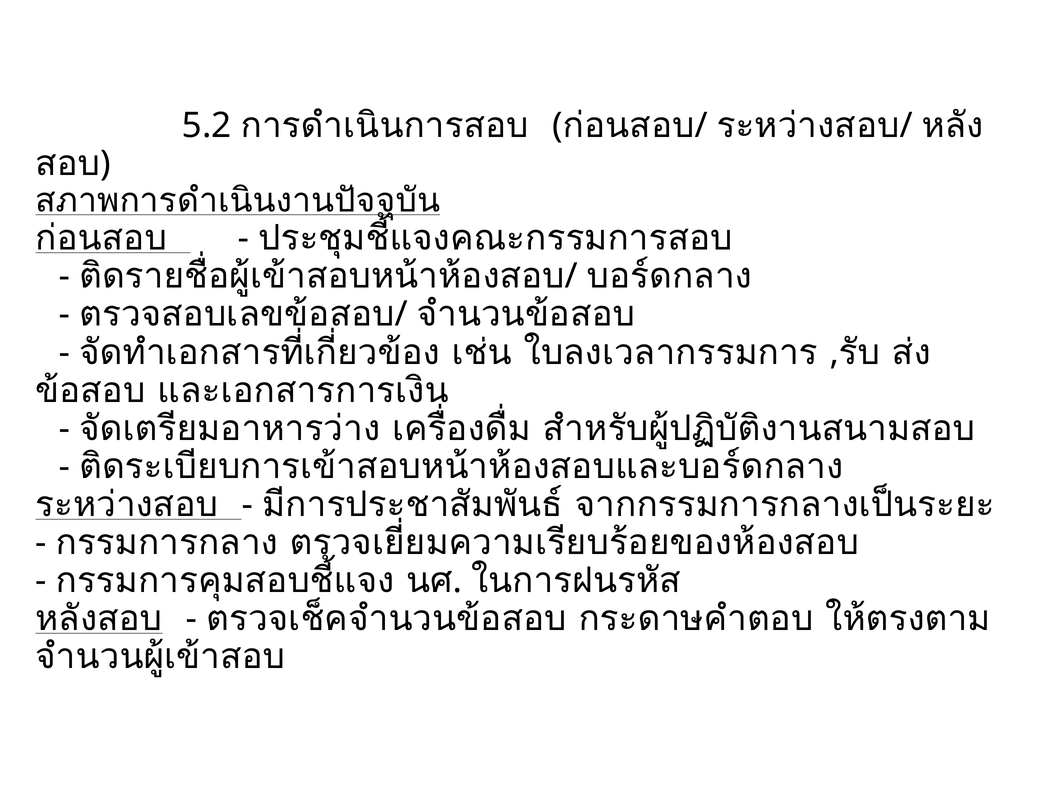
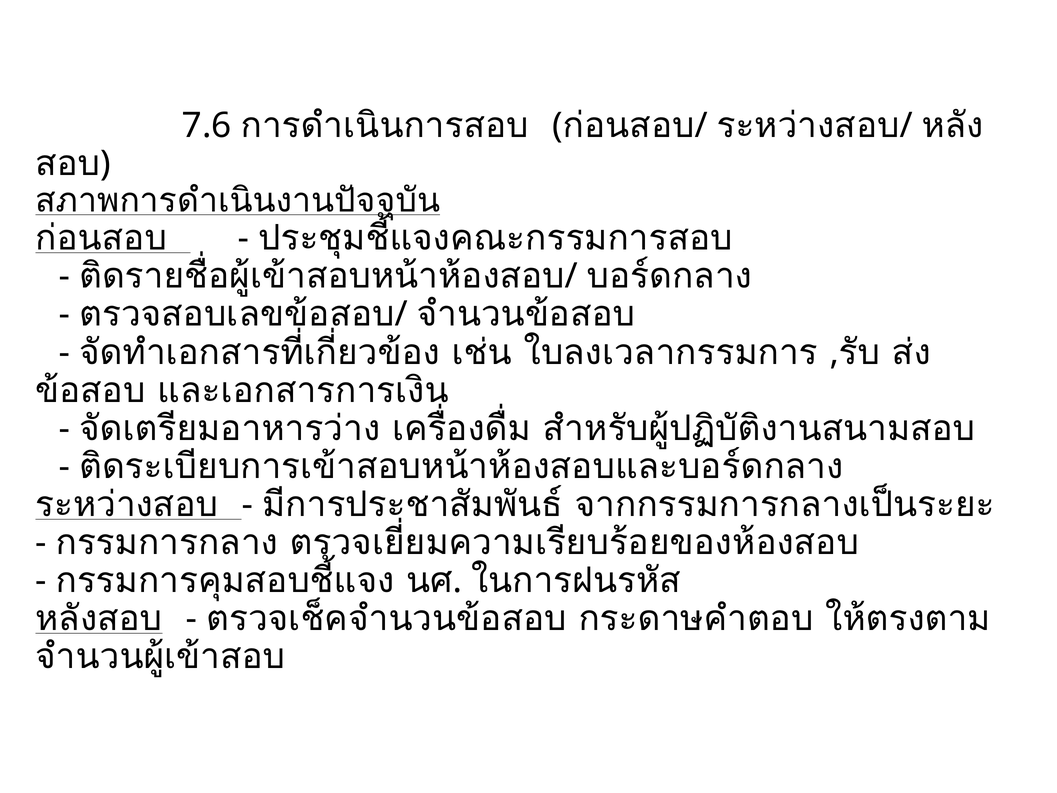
5.2: 5.2 -> 7.6
